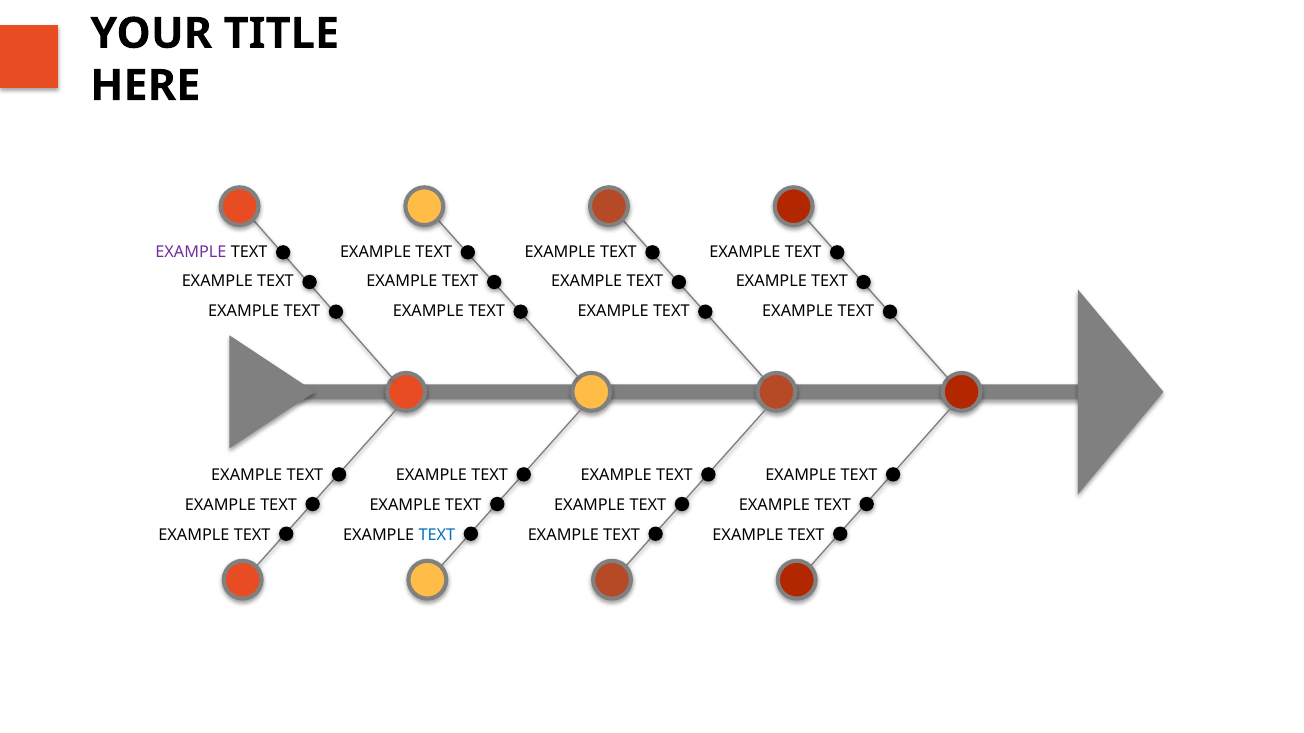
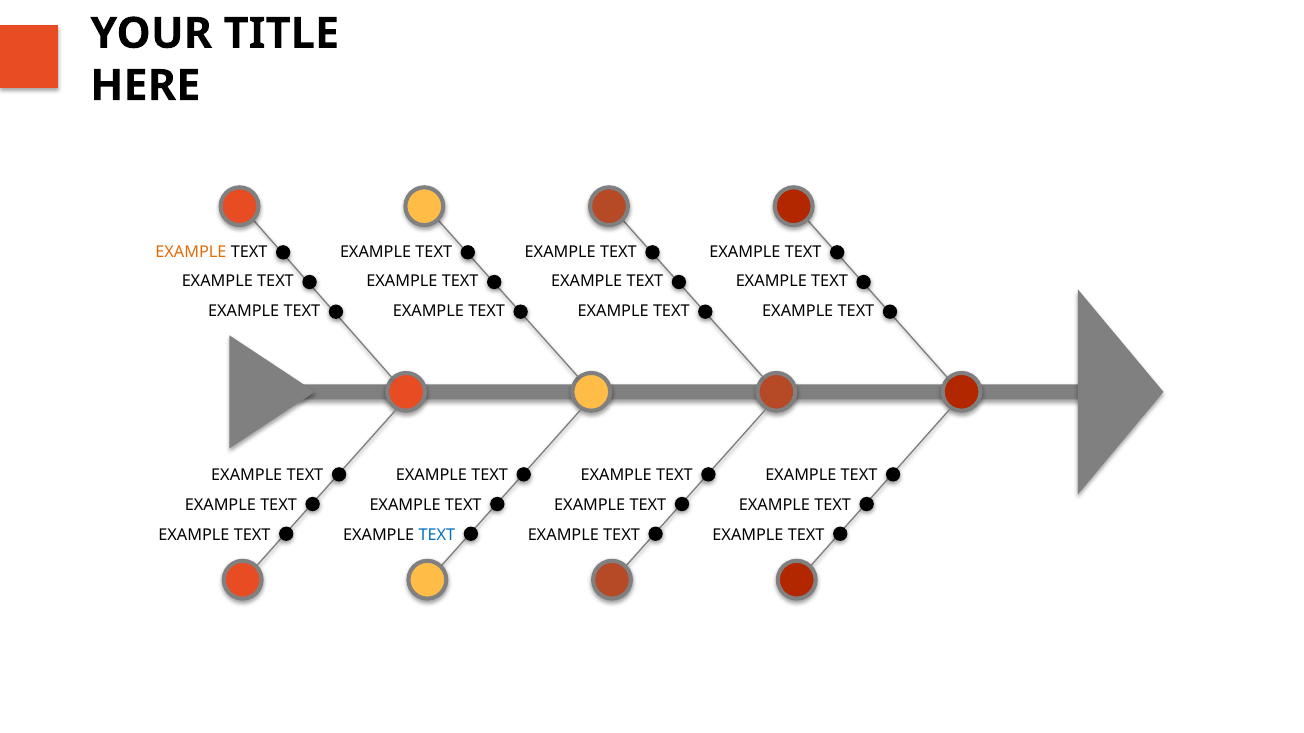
EXAMPLE at (191, 252) colour: purple -> orange
